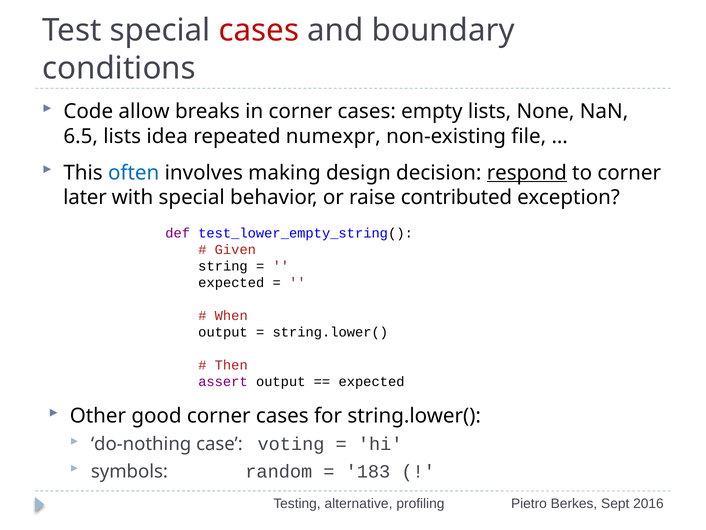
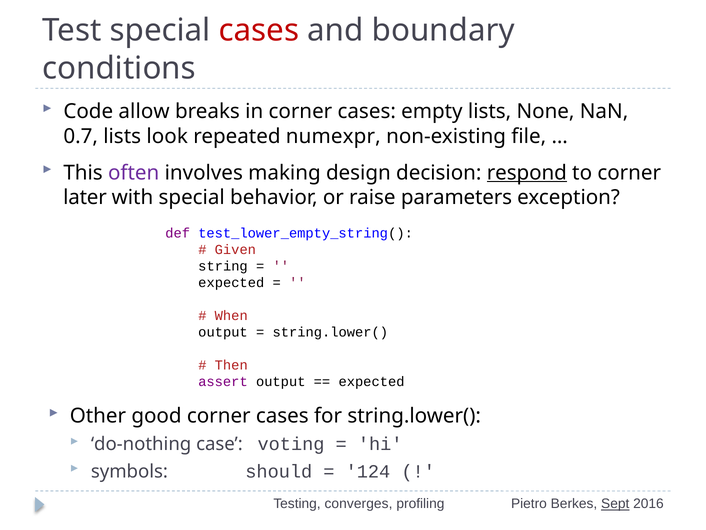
6.5: 6.5 -> 0.7
idea: idea -> look
often colour: blue -> purple
contributed: contributed -> parameters
random: random -> should
183: 183 -> 124
alternative: alternative -> converges
Sept underline: none -> present
